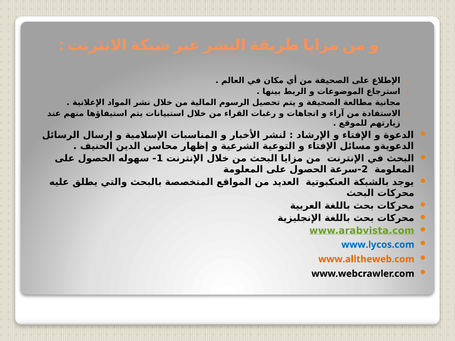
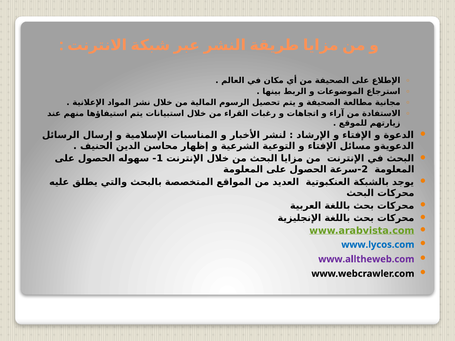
www.alltheweb.com colour: orange -> purple
